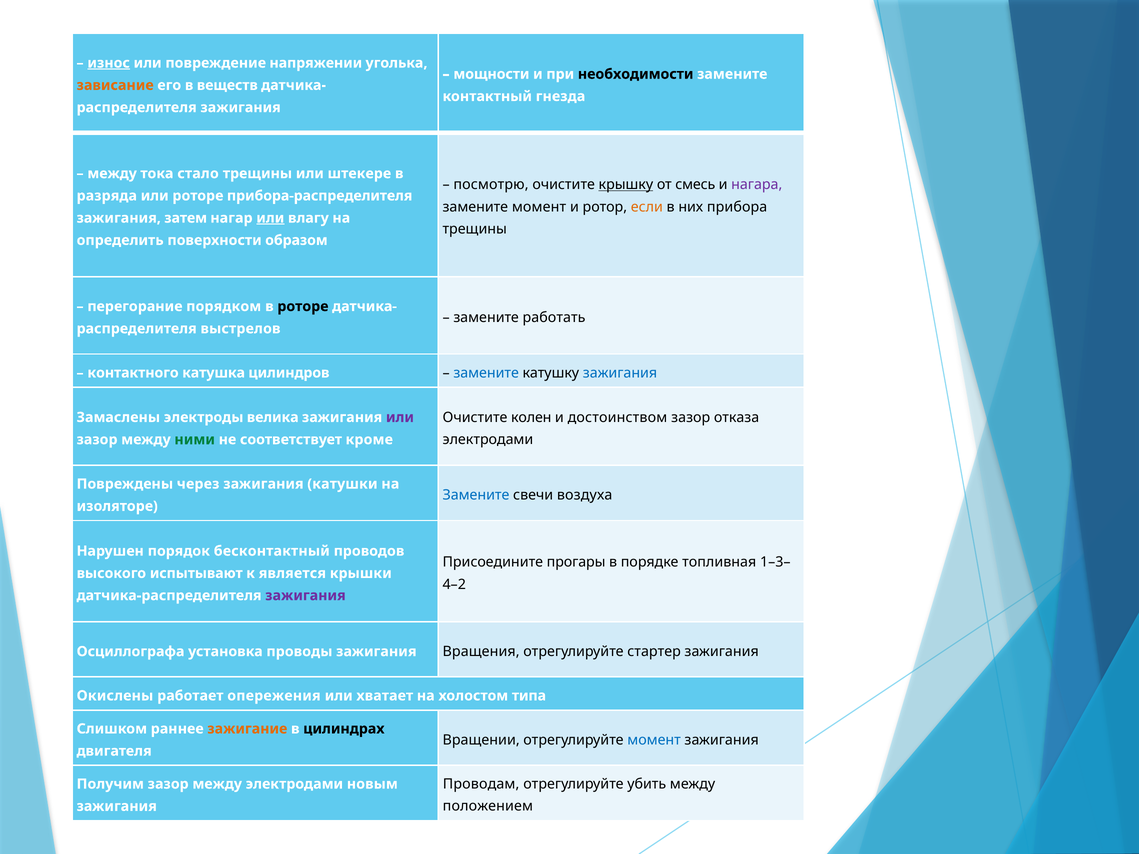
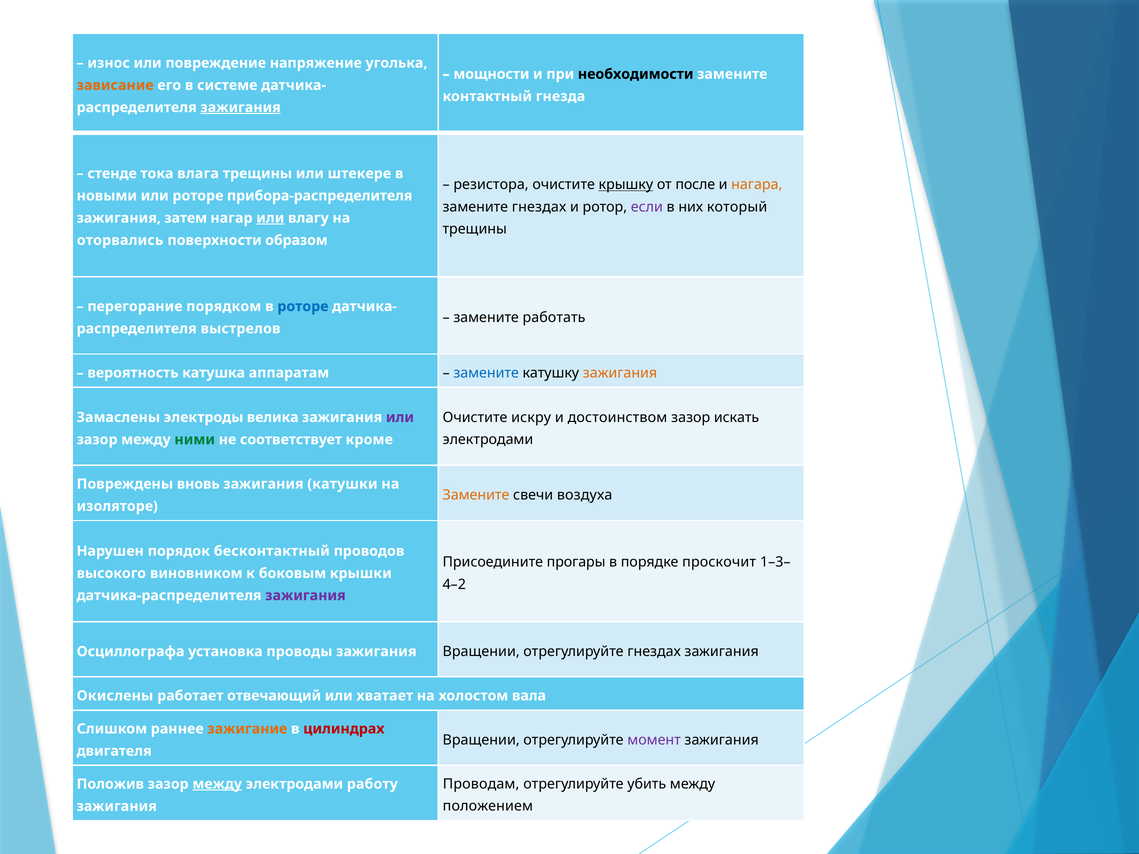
износ underline: present -> none
напряжении: напряжении -> напряжение
веществ: веществ -> системе
зажигания at (241, 107) underline: none -> present
между at (112, 174): между -> стенде
стало: стало -> влага
посмотрю: посмотрю -> резистора
смесь: смесь -> после
нагара colour: purple -> orange
разряда: разряда -> новыми
замените момент: момент -> гнездах
если colour: orange -> purple
прибора: прибора -> который
определить: определить -> оторвались
роторе at (303, 307) colour: black -> blue
контактного: контактного -> вероятность
цилиндров: цилиндров -> аппаратам
зажигания at (620, 373) colour: blue -> orange
колен: колен -> искру
отказа: отказа -> искать
через: через -> вновь
Замените at (476, 495) colour: blue -> orange
топливная: топливная -> проскочит
испытывают: испытывают -> виновником
является: является -> боковым
зажигания Вращения: Вращения -> Вращении
отрегулируйте стартер: стартер -> гнездах
опережения: опережения -> отвечающий
типа: типа -> вала
цилиндрах colour: black -> red
момент at (654, 740) colour: blue -> purple
Получим: Получим -> Положив
между at (217, 784) underline: none -> present
новым: новым -> работу
